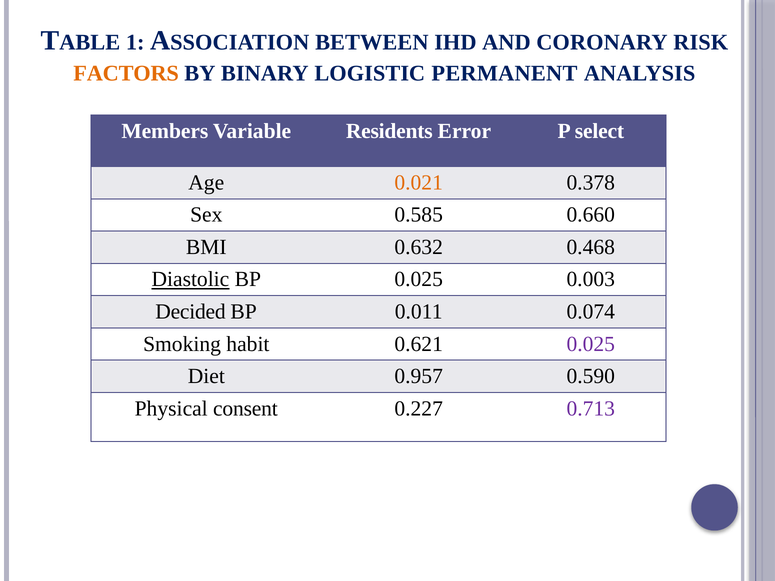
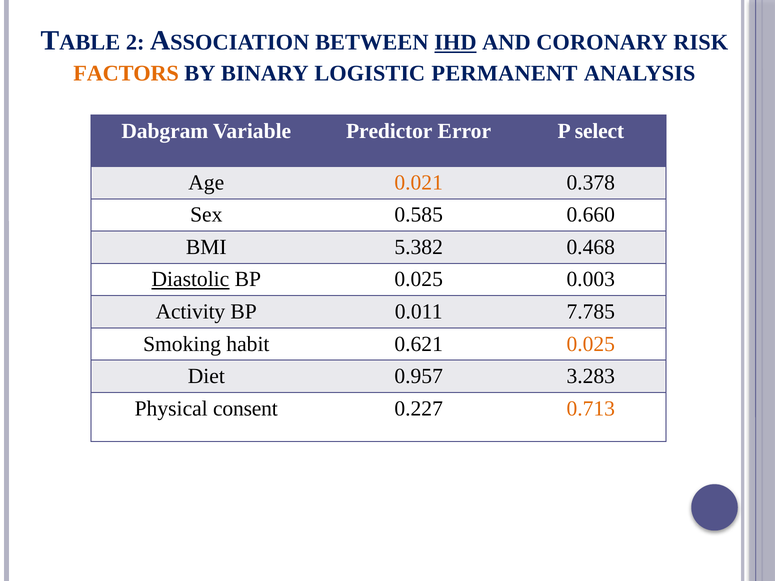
1: 1 -> 2
IHD underline: none -> present
Members: Members -> Dabgram
Residents: Residents -> Predictor
0.632: 0.632 -> 5.382
Decided: Decided -> Activity
0.074: 0.074 -> 7.785
0.025 at (591, 344) colour: purple -> orange
0.590: 0.590 -> 3.283
0.713 colour: purple -> orange
